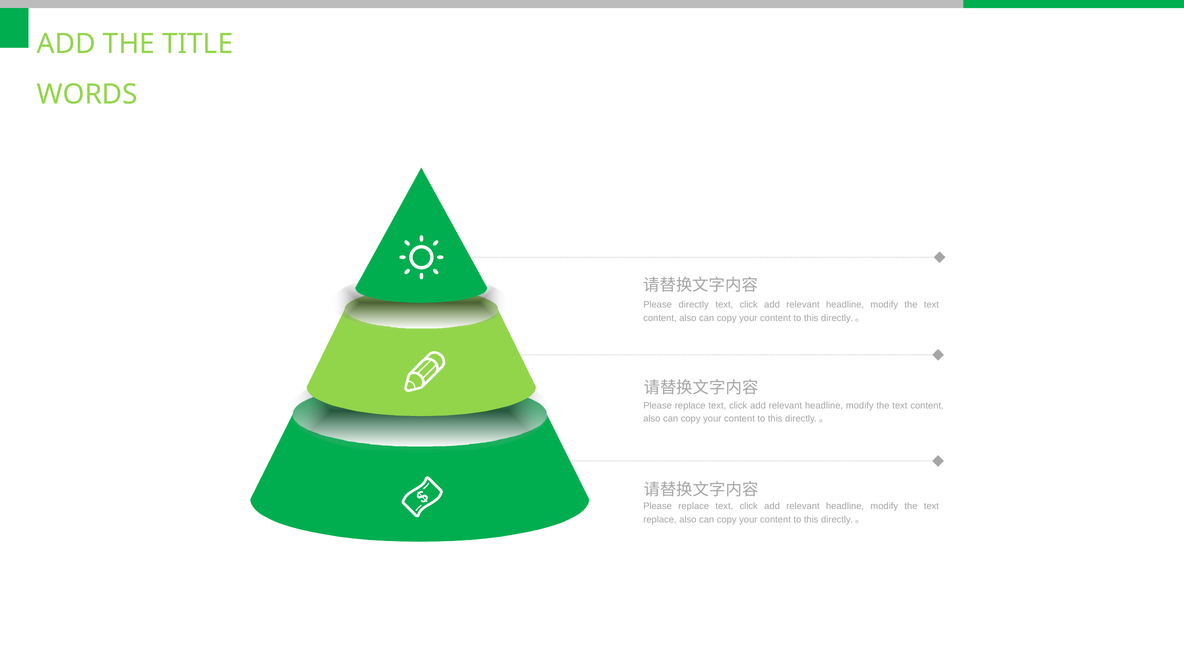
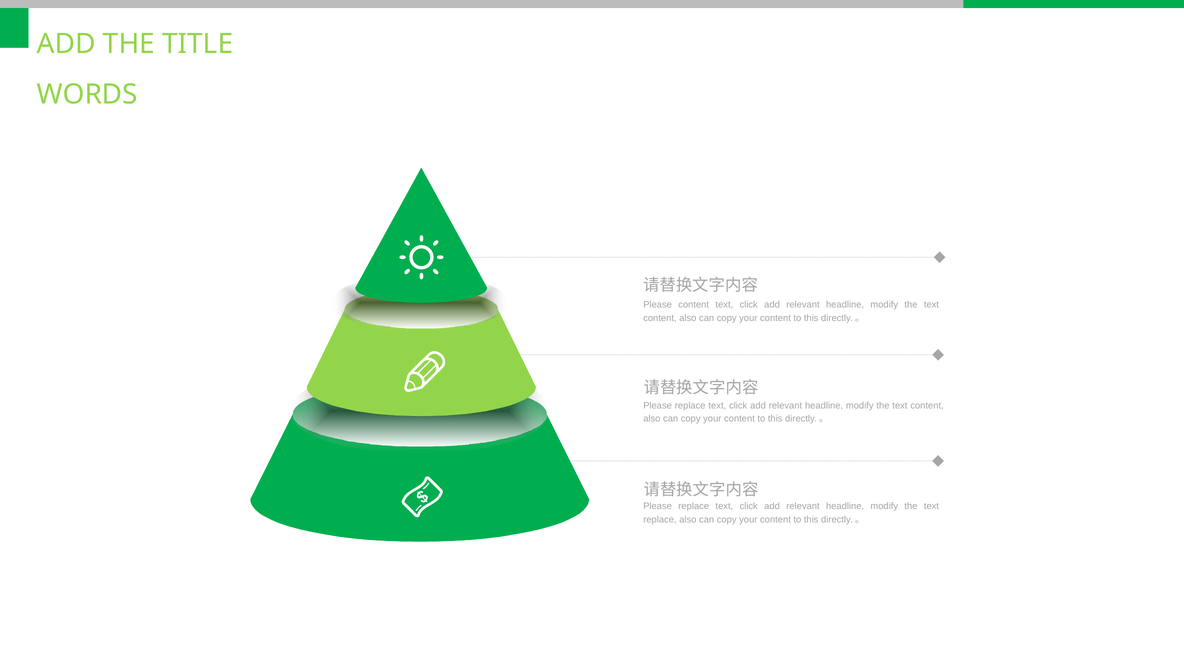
Please directly: directly -> content
